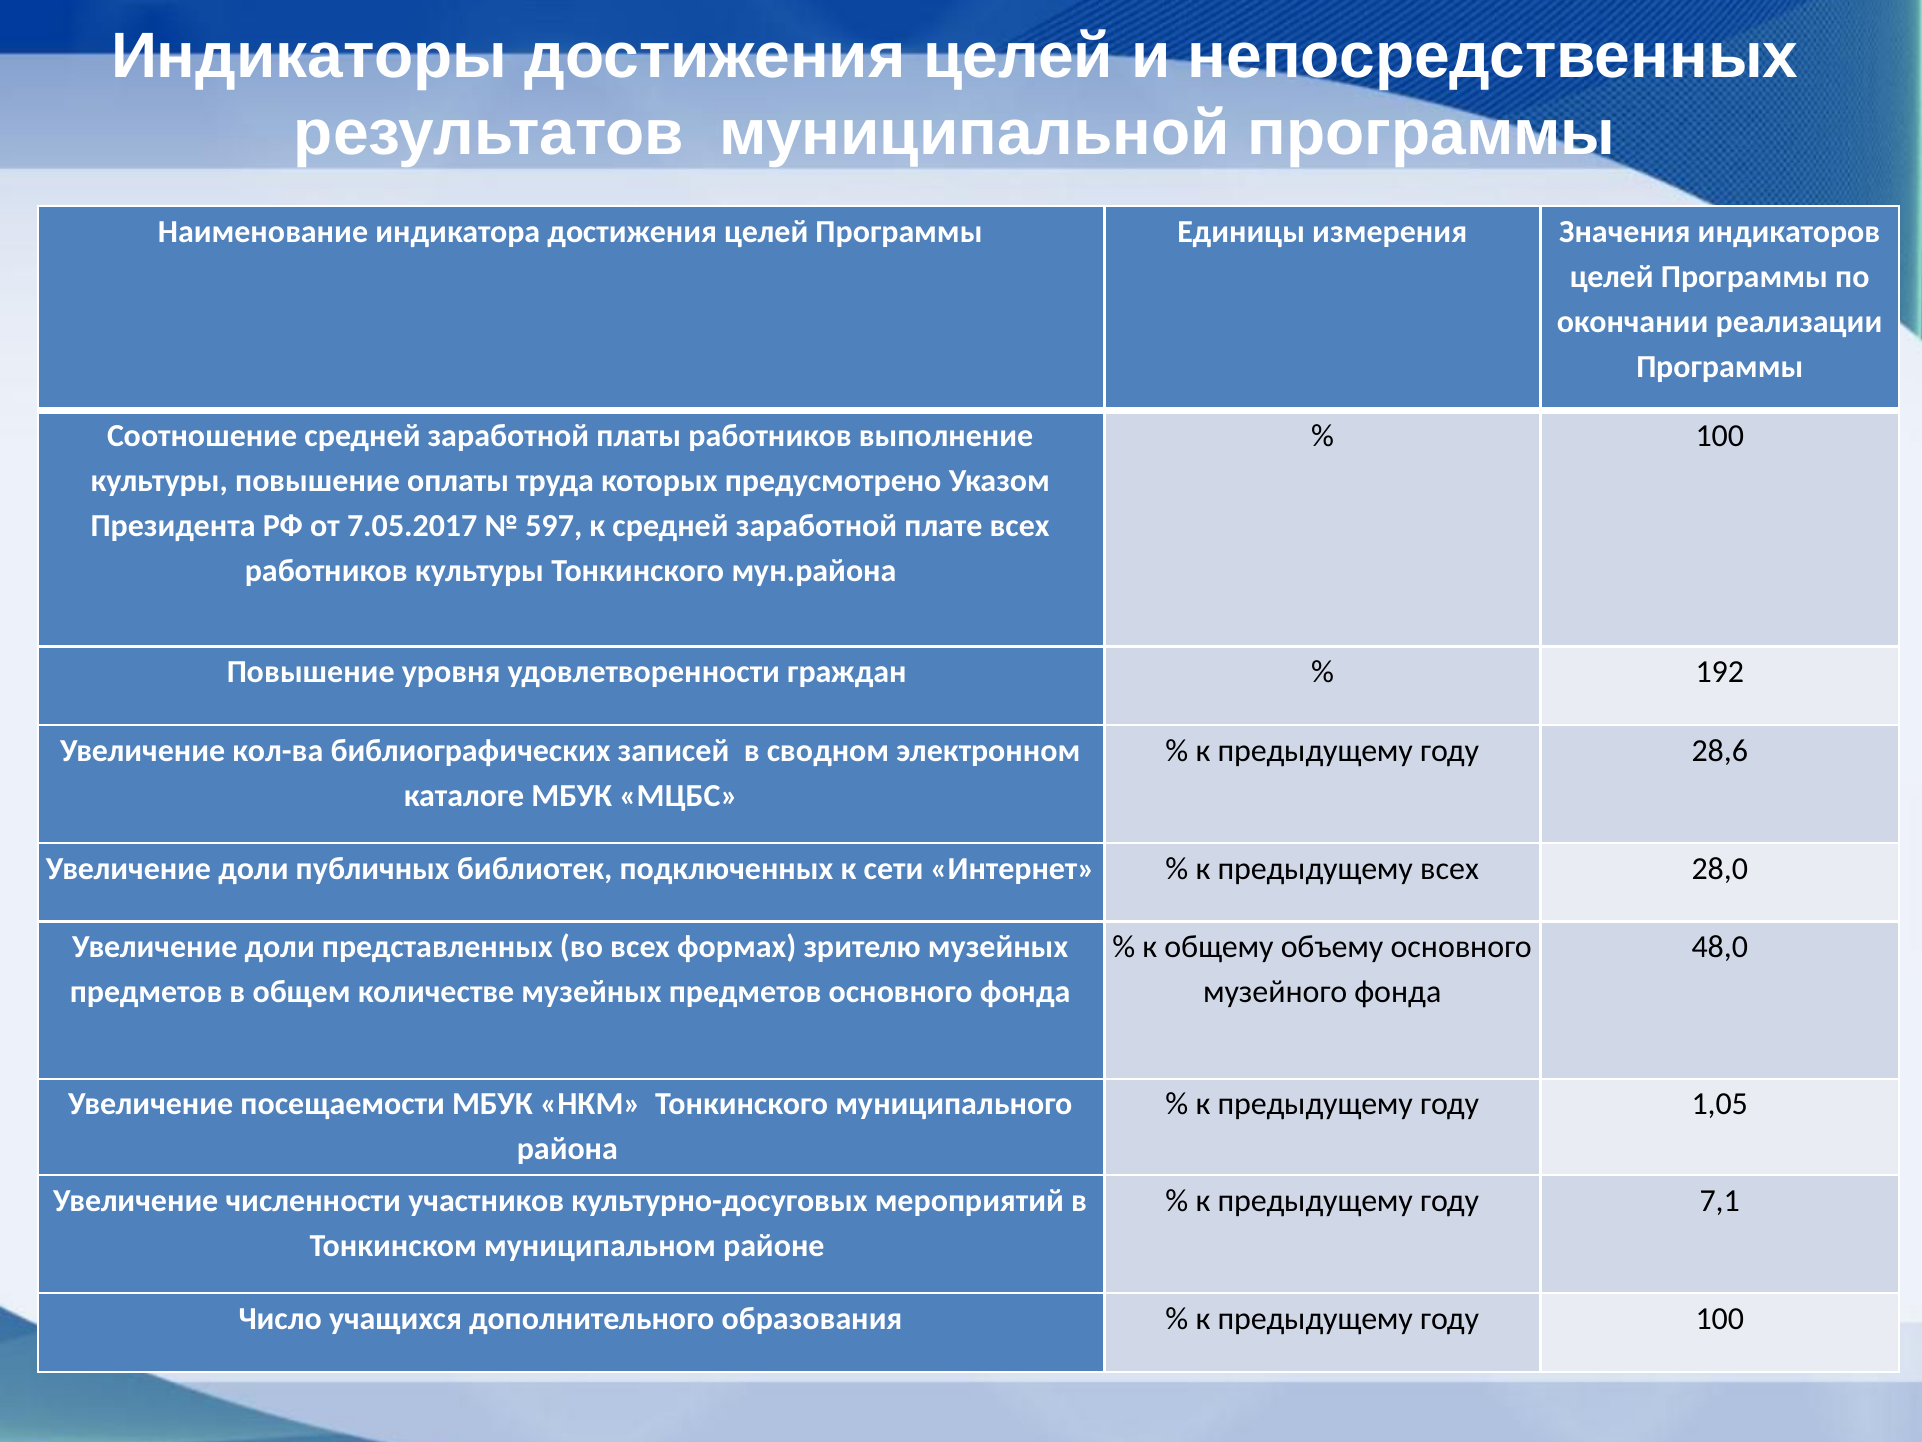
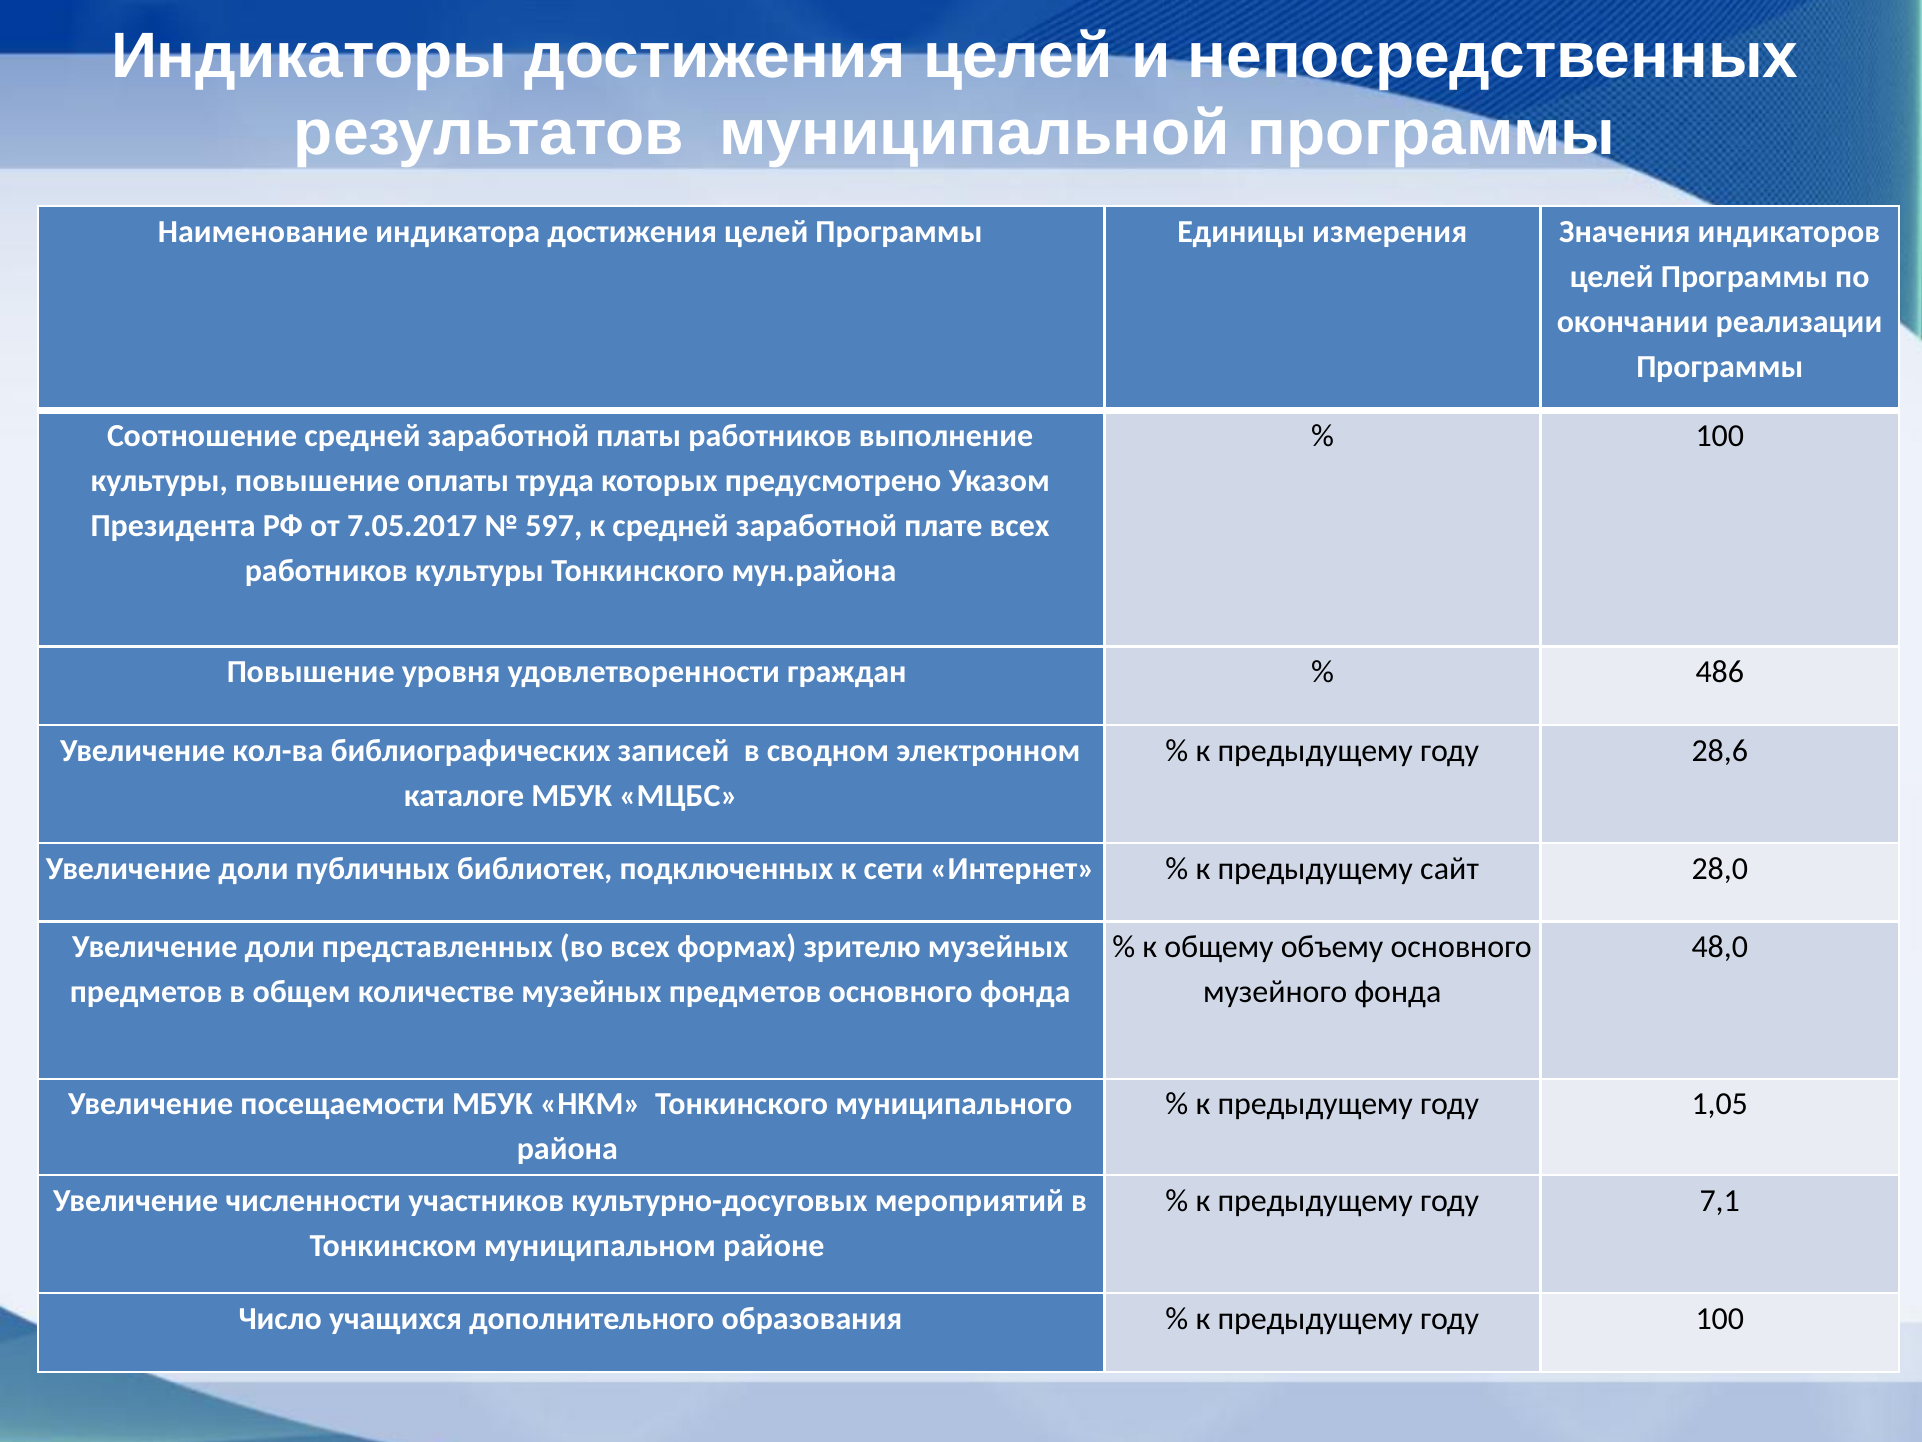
192: 192 -> 486
предыдущему всех: всех -> сайт
